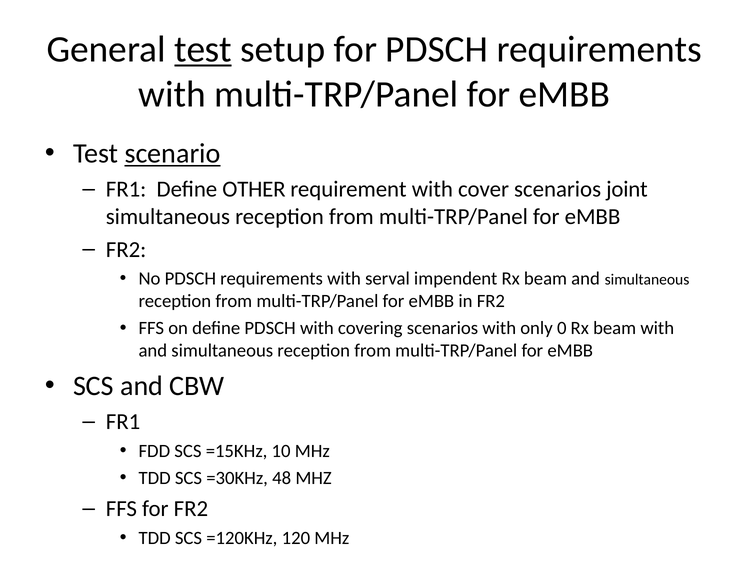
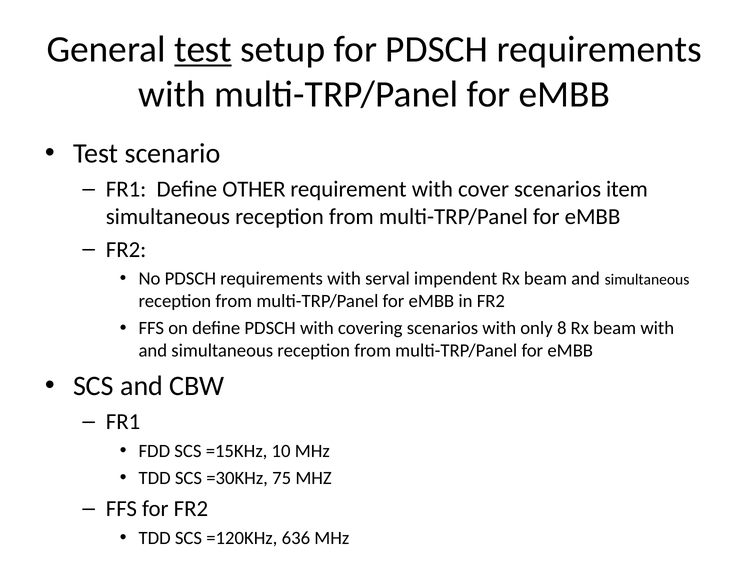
scenario underline: present -> none
joint: joint -> item
0: 0 -> 8
48: 48 -> 75
120: 120 -> 636
